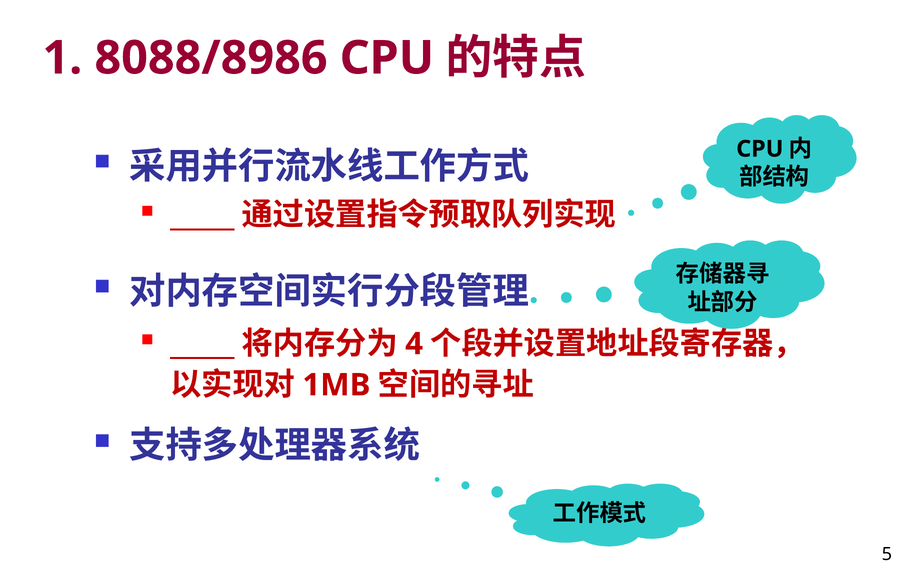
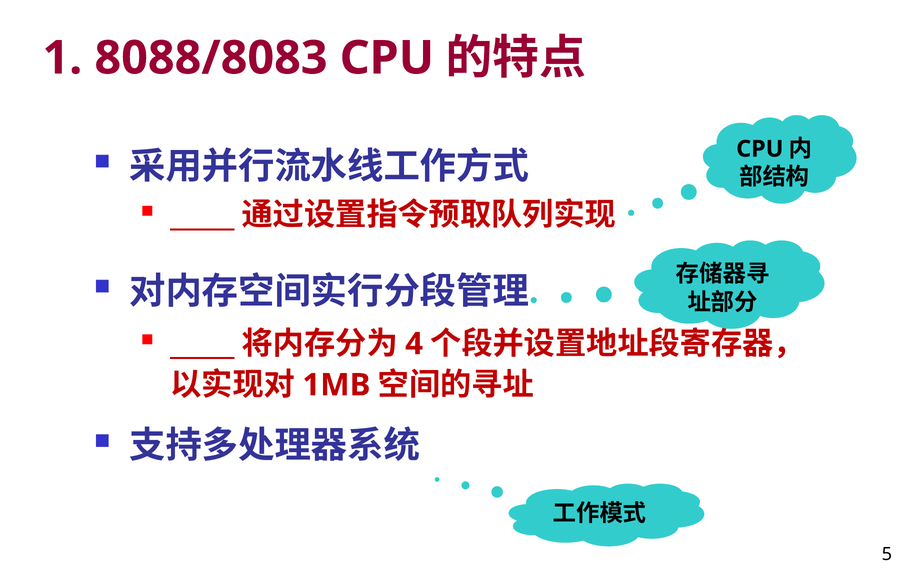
8088/8986: 8088/8986 -> 8088/8083
